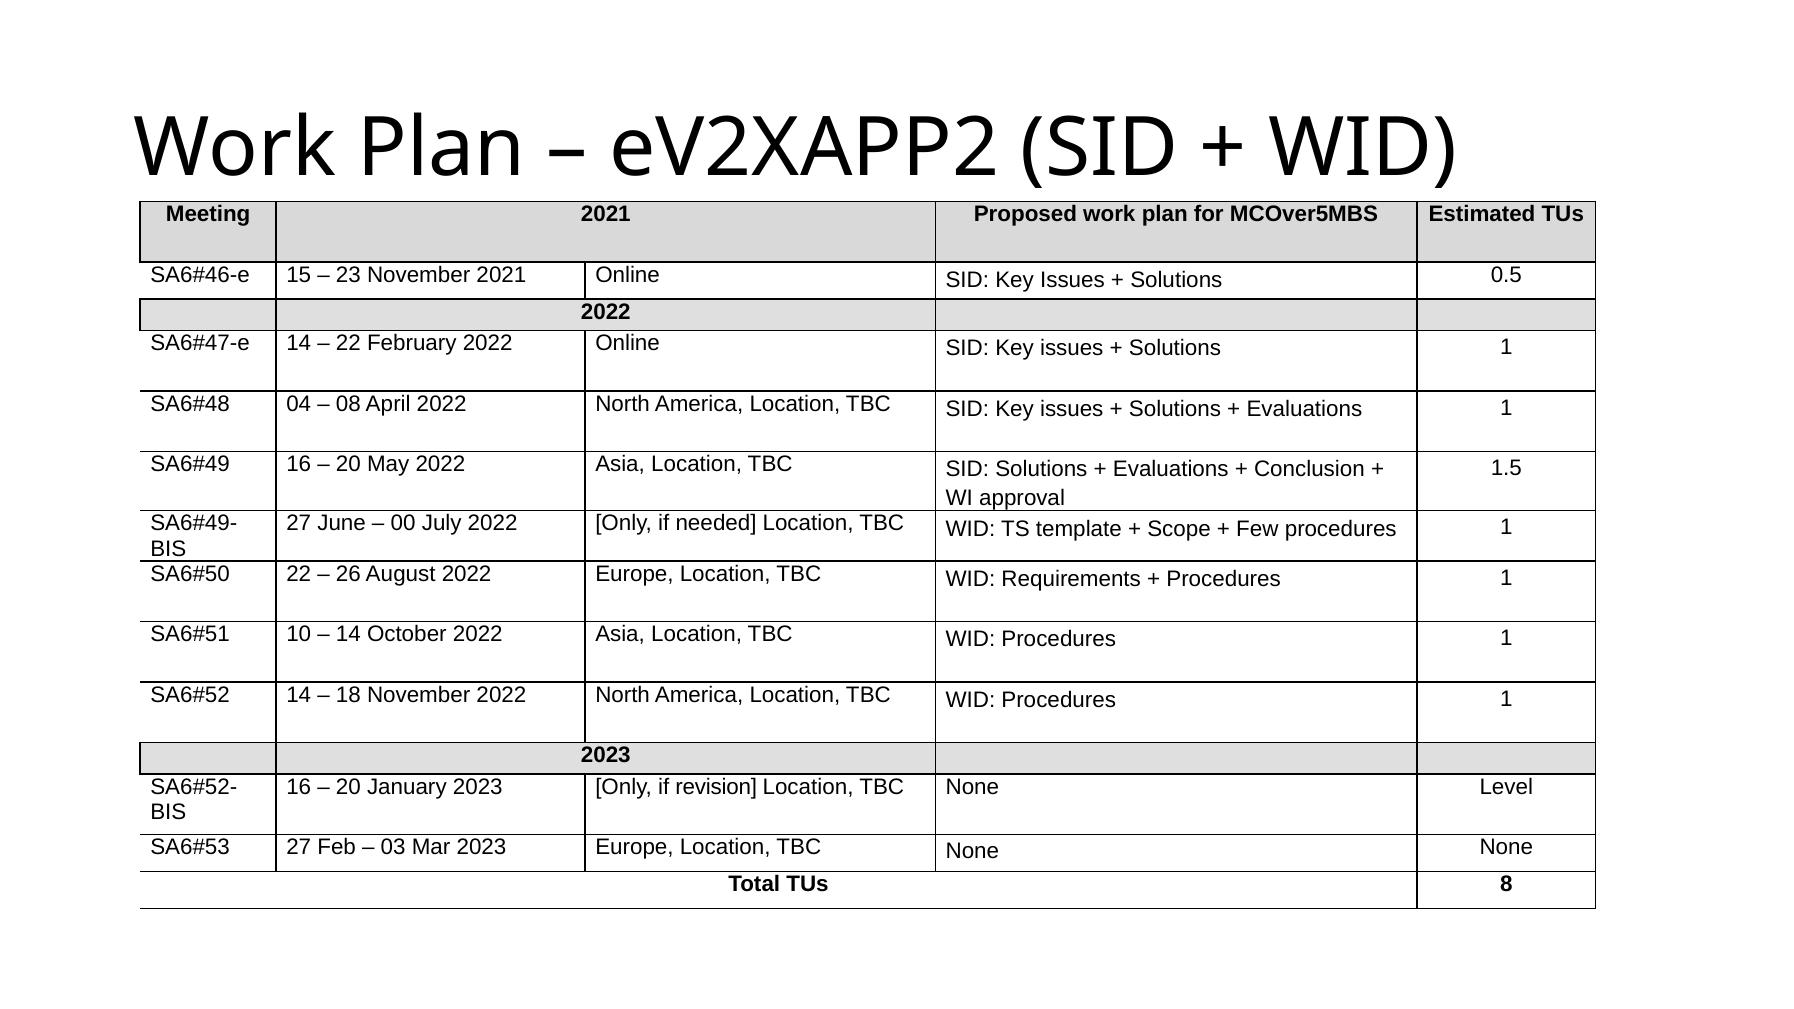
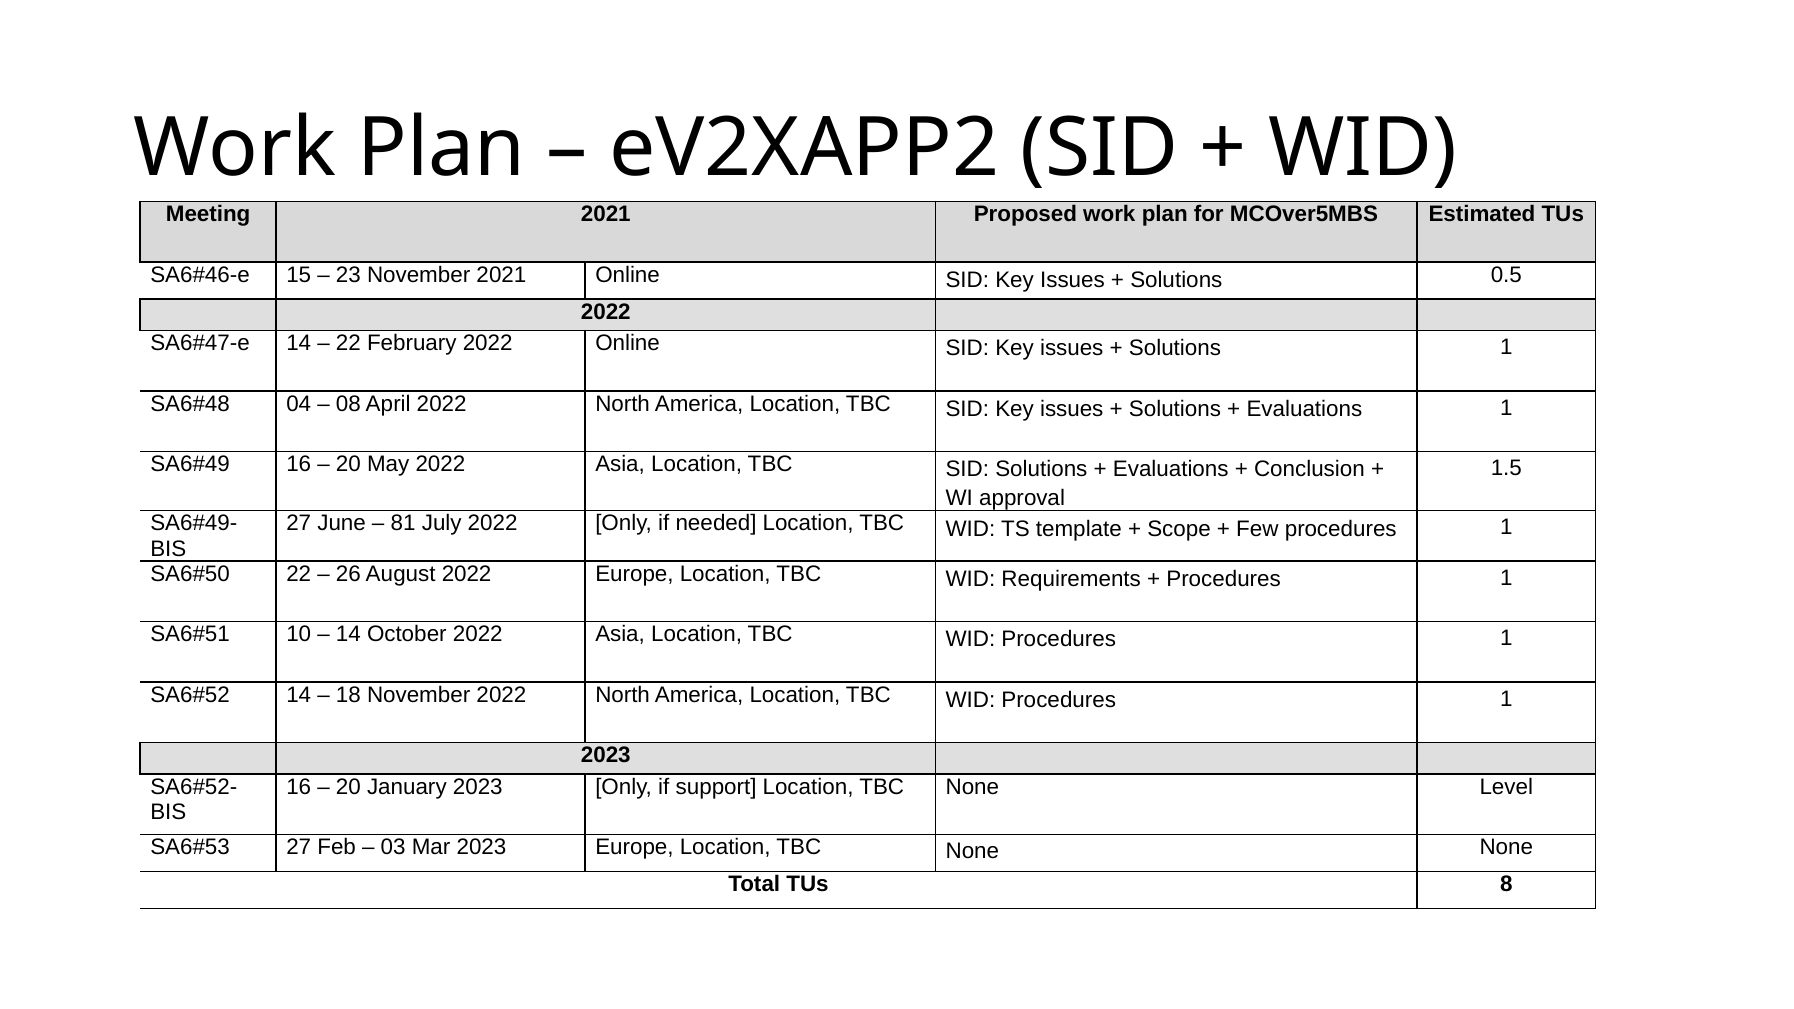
00: 00 -> 81
revision: revision -> support
